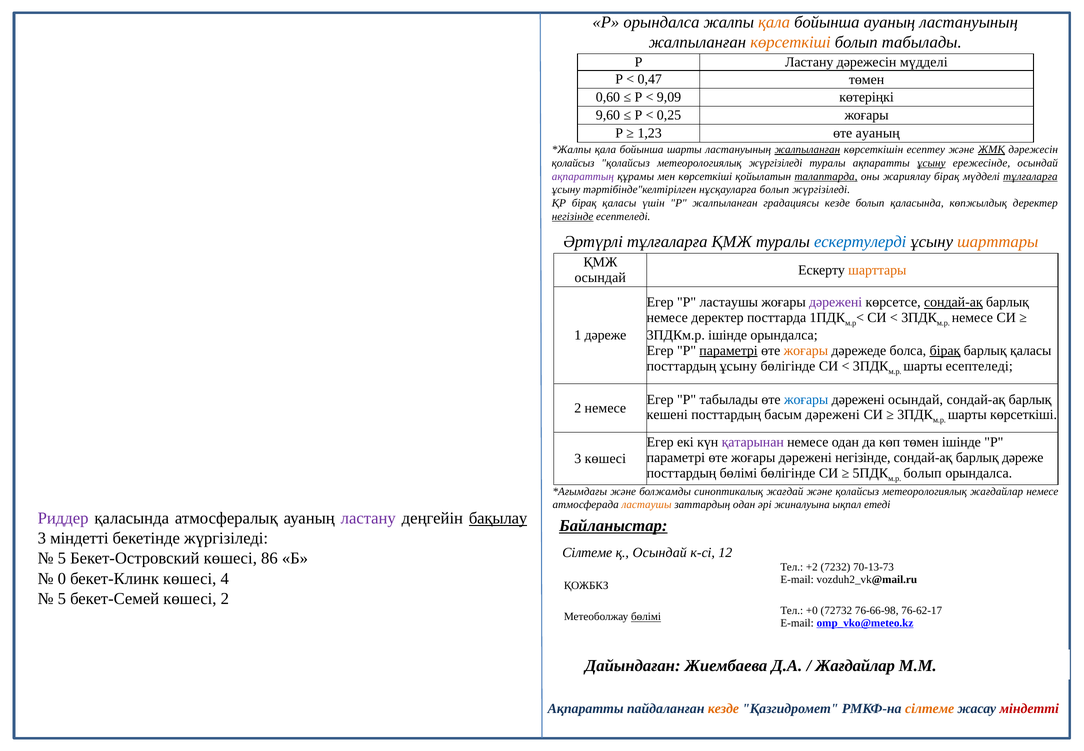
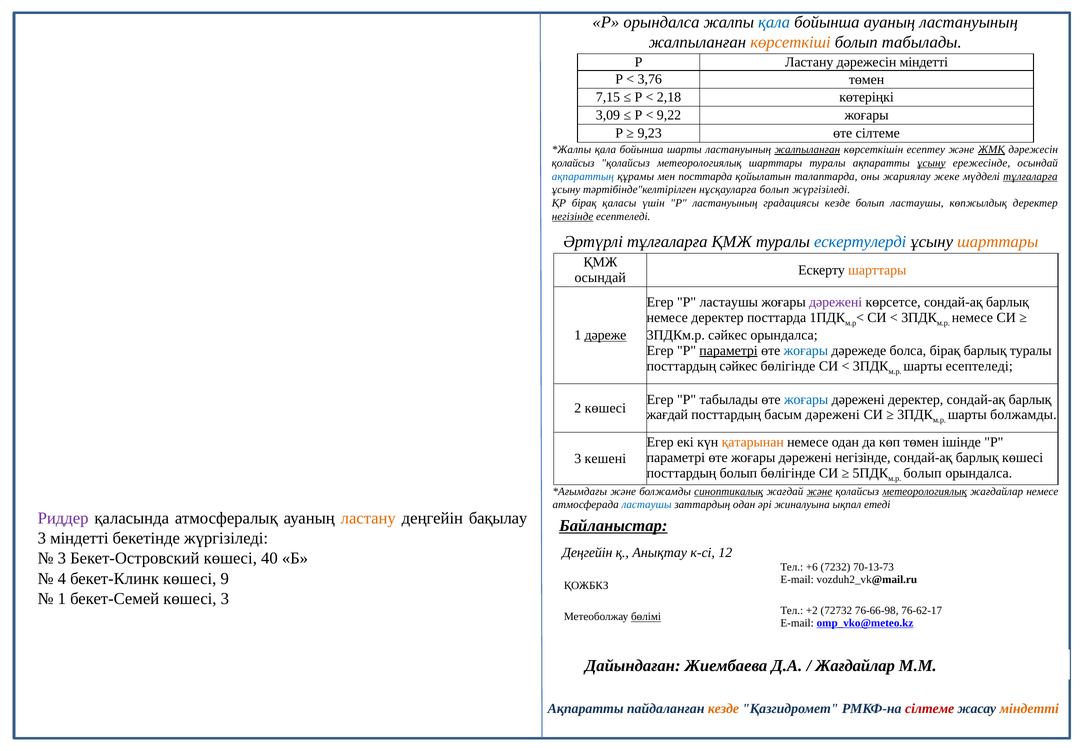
қала at (774, 22) colour: orange -> blue
дәрежесін мүдделі: мүдделі -> міндетті
0,47: 0,47 -> 3,76
0,60: 0,60 -> 7,15
9,09: 9,09 -> 2,18
9,60: 9,60 -> 3,09
0,25: 0,25 -> 9,22
1,23: 1,23 -> 9,23
өте ауаның: ауаның -> сілтеме
метеорологиялық жүргізіледі: жүргізіледі -> шарттары
ақпараттың colour: purple -> blue
мен көрсеткіші: көрсеткіші -> посттарда
талаптарда underline: present -> none
жариялау бірақ: бірақ -> жеке
Р жалпыланған: жалпыланған -> ластануының
болып қаласында: қаласында -> ластаушы
сондай-ақ at (953, 302) underline: present -> none
дәреже at (605, 335) underline: none -> present
3ПДКм.р ішінде: ішінде -> сәйкес
жоғары at (806, 350) colour: orange -> blue
бірақ at (945, 350) underline: present -> none
барлық қаласы: қаласы -> туралы
посттардың ұсыну: ұсыну -> сәйкес
дәрежені осындай: осындай -> деректер
2 немесе: немесе -> көшесі
кешені at (667, 414): кешені -> жағдай
шарты көрсеткіші: көрсеткіші -> болжамды
қатарынан colour: purple -> orange
барлық дәреже: дәреже -> көшесі
3 көшесі: көшесі -> кешені
посттардың бөлімі: бөлімі -> болып
синоптикалық underline: none -> present
және at (819, 491) underline: none -> present
метеорологиялық at (925, 491) underline: none -> present
ластаушы at (647, 504) colour: orange -> blue
ластану at (368, 518) colour: purple -> orange
бақылау underline: present -> none
Сілтеме at (587, 552): Сілтеме -> Деңгейін
қ Осындай: Осындай -> Анықтау
5 at (62, 558): 5 -> 3
86: 86 -> 40
+2: +2 -> +6
0: 0 -> 4
4: 4 -> 9
5 at (62, 598): 5 -> 1
көшесі 2: 2 -> 3
+0: +0 -> +2
сілтеме at (930, 708) colour: orange -> red
міндетті at (1029, 708) colour: red -> orange
